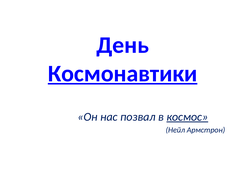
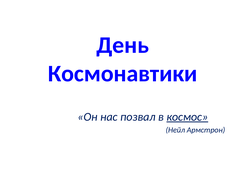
Космонавтики underline: present -> none
